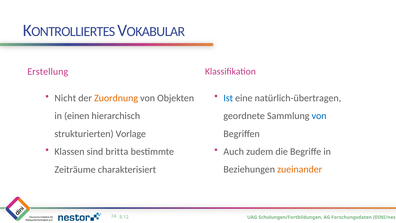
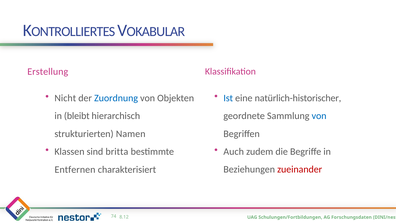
Zuordnung colour: orange -> blue
natürlich-übertragen: natürlich-übertragen -> natürlich-historischer
einen: einen -> bleibt
Vorlage: Vorlage -> Namen
zueinander colour: orange -> red
Zeiträume: Zeiträume -> Entfernen
